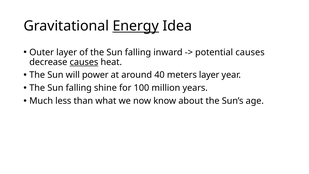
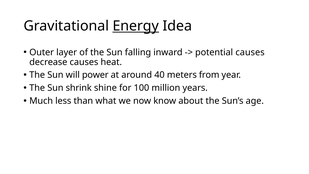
causes at (84, 62) underline: present -> none
meters layer: layer -> from
falling at (79, 88): falling -> shrink
